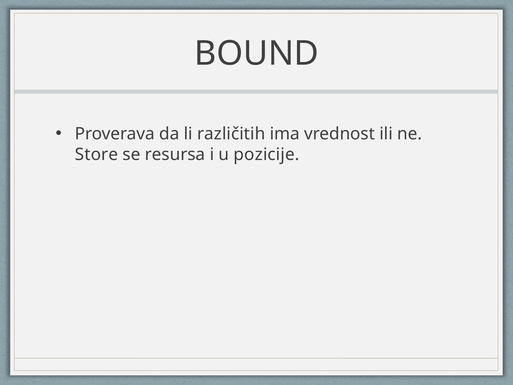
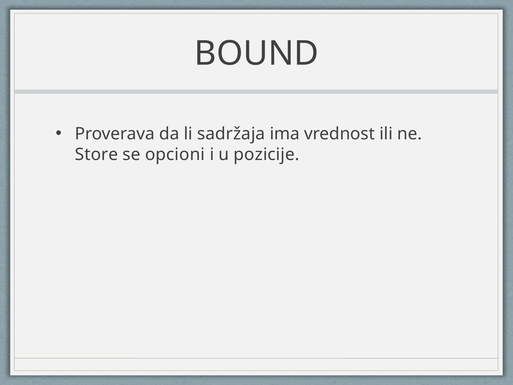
različitih: različitih -> sadržaja
resursa: resursa -> opcioni
